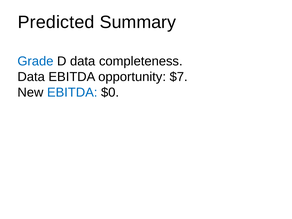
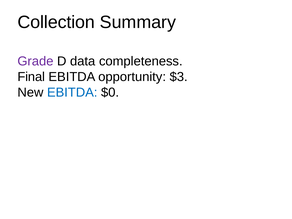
Predicted: Predicted -> Collection
Grade colour: blue -> purple
Data at (31, 77): Data -> Final
$7: $7 -> $3
